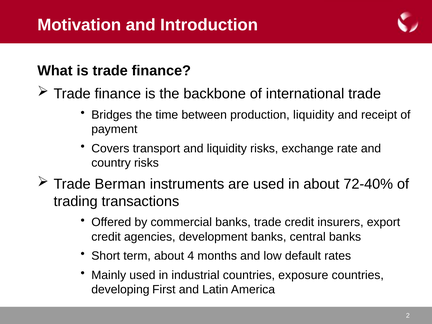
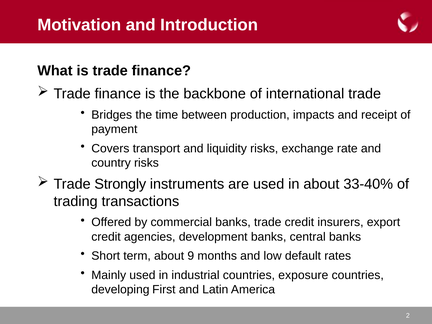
production liquidity: liquidity -> impacts
Berman: Berman -> Strongly
72-40%: 72-40% -> 33-40%
4: 4 -> 9
